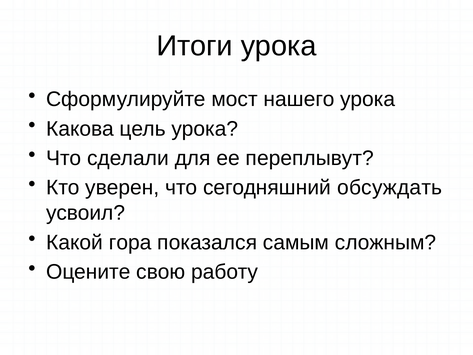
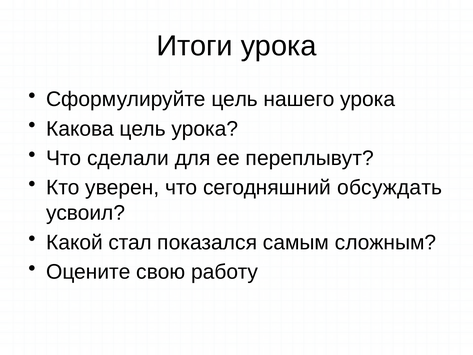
Сформулируйте мост: мост -> цель
гора: гора -> стал
